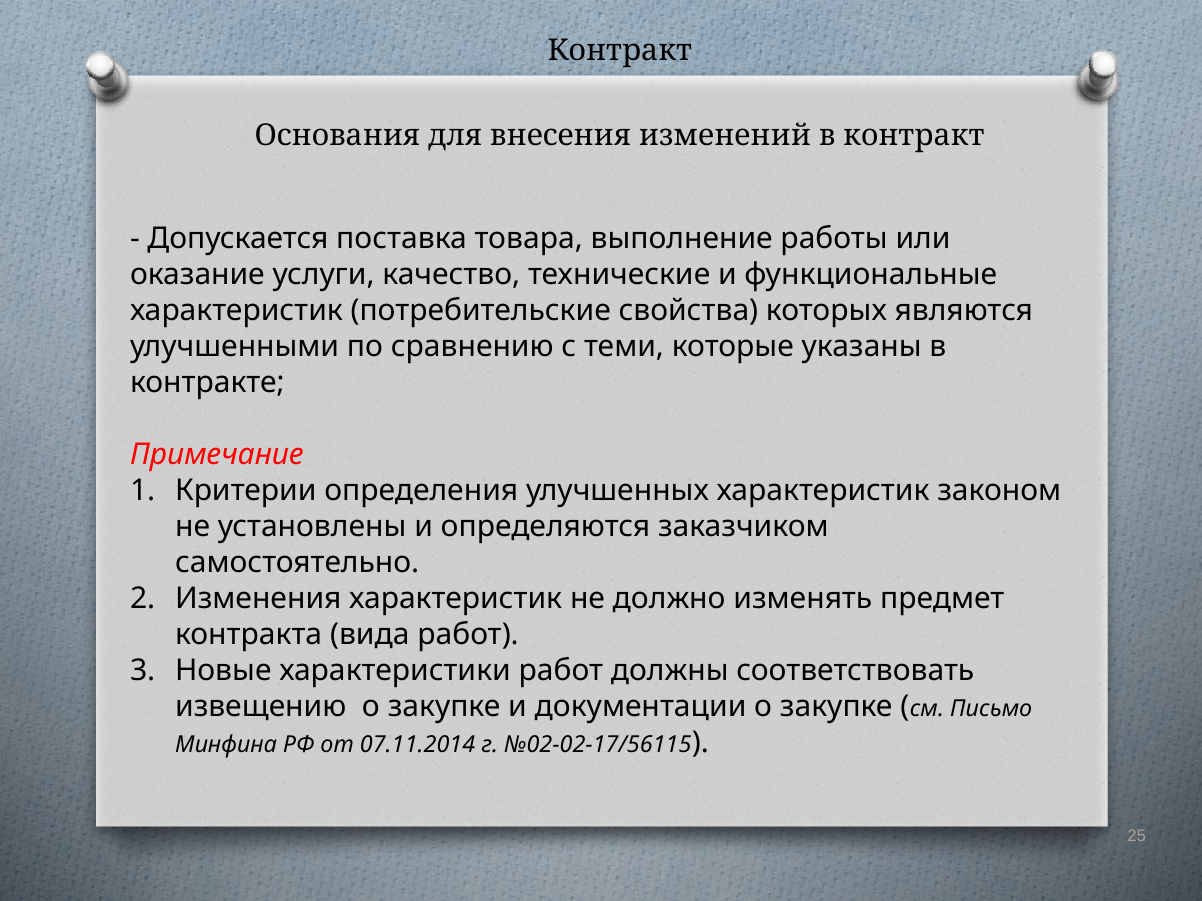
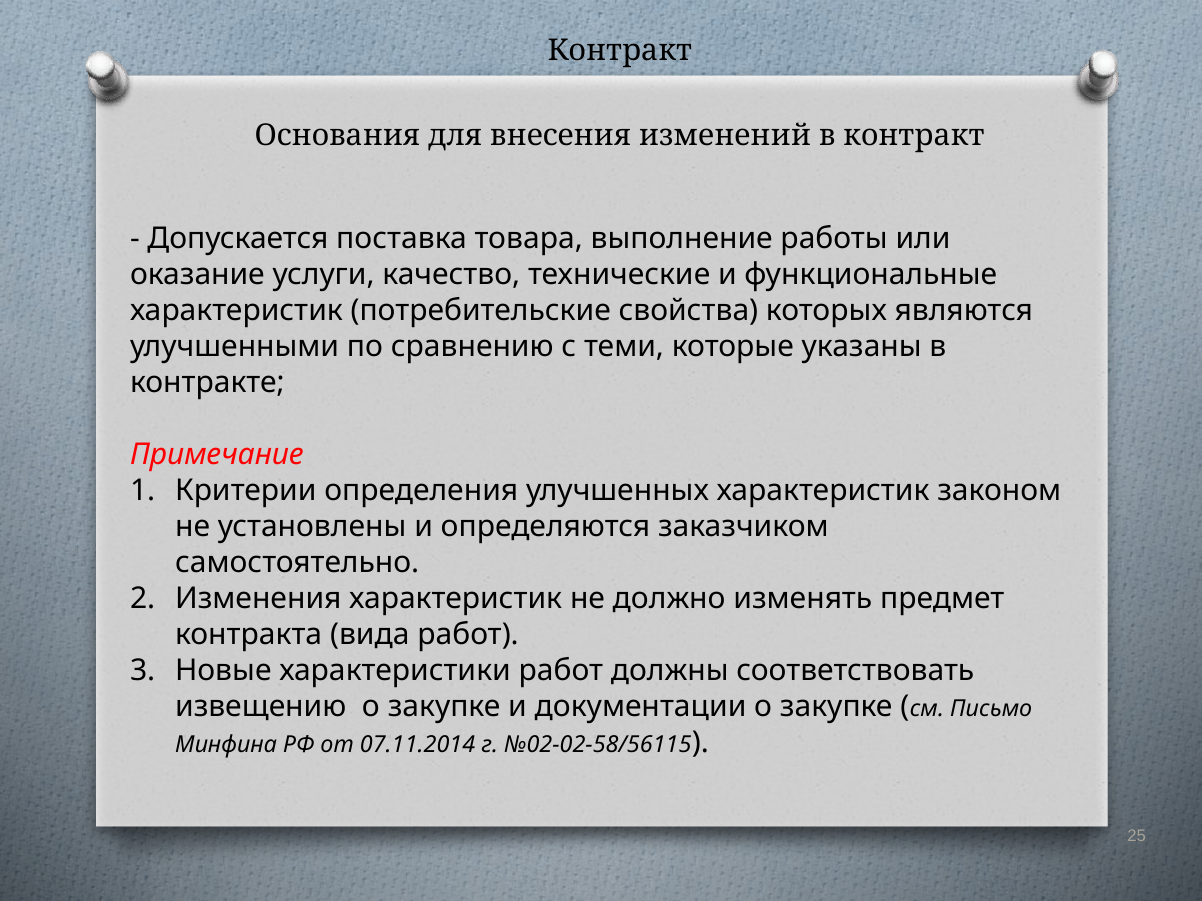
№02-02-17/56115: №02-02-17/56115 -> №02-02-58/56115
